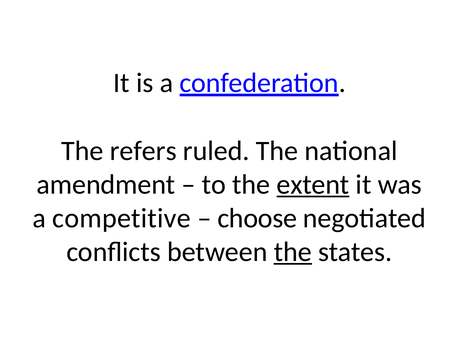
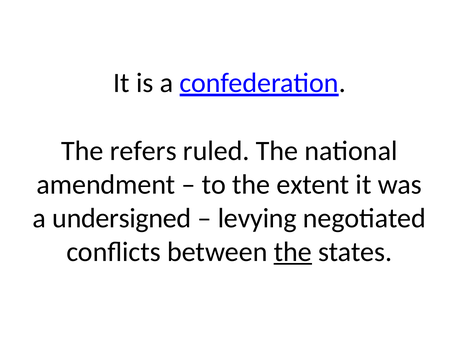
extent underline: present -> none
competitive: competitive -> undersigned
choose: choose -> levying
